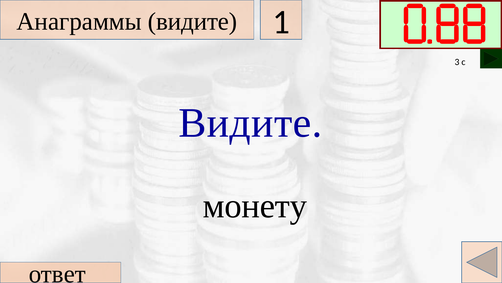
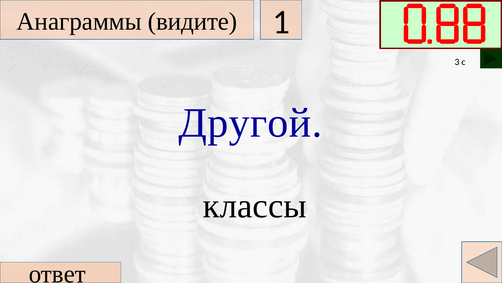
Видите at (250, 123): Видите -> Другой
монету: монету -> классы
